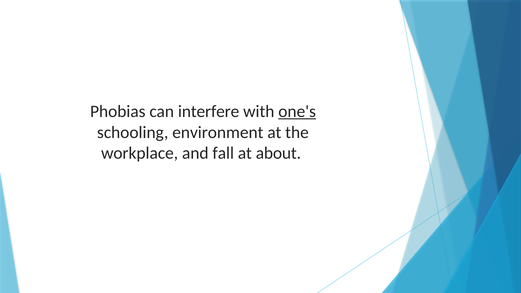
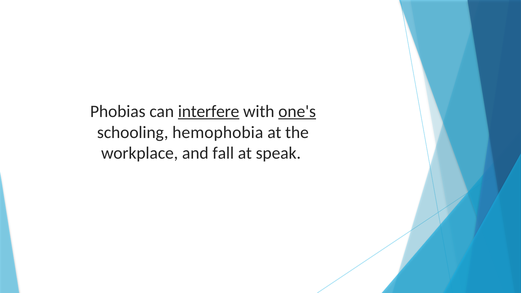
interfere underline: none -> present
environment: environment -> hemophobia
about: about -> speak
